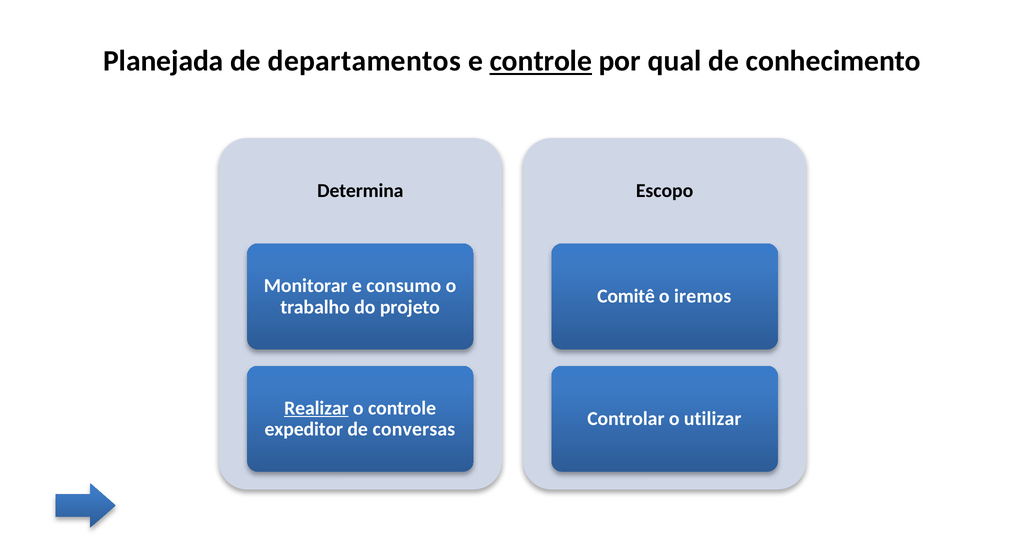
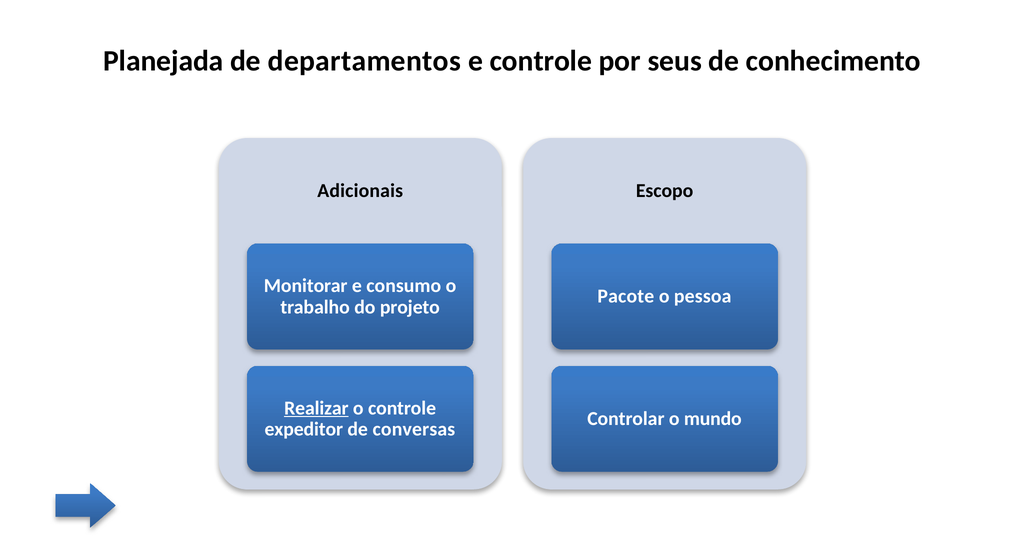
controle at (541, 61) underline: present -> none
qual: qual -> seus
Determina: Determina -> Adicionais
Comitê: Comitê -> Pacote
iremos: iremos -> pessoa
utilizar: utilizar -> mundo
